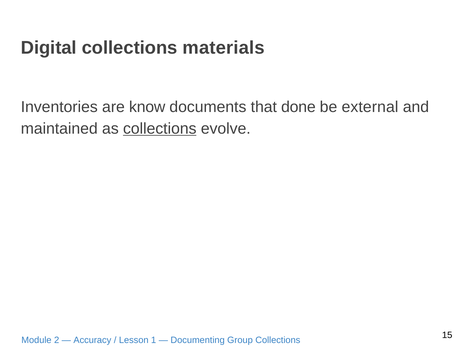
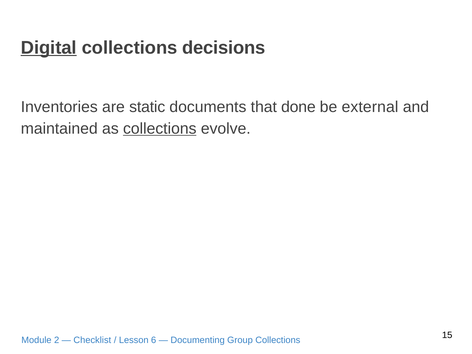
Digital underline: none -> present
materials: materials -> decisions
know: know -> static
Accuracy: Accuracy -> Checklist
1: 1 -> 6
